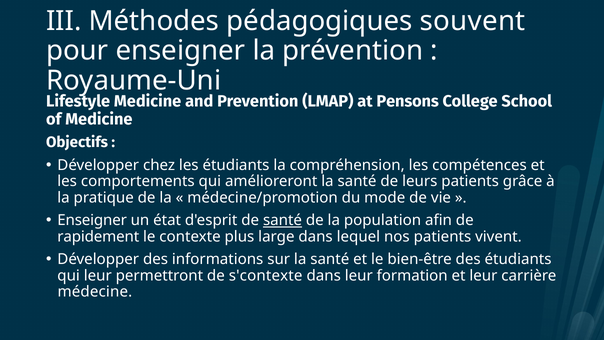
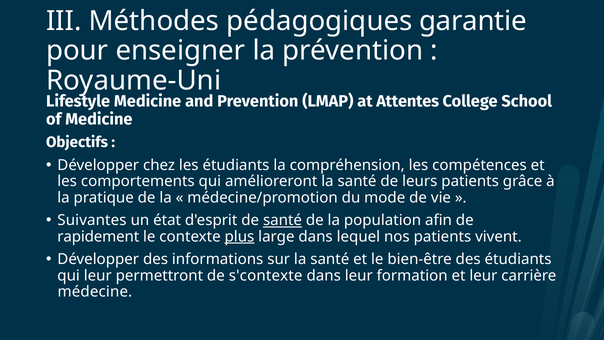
souvent: souvent -> garantie
Pensons: Pensons -> Attentes
Enseigner at (92, 220): Enseigner -> Suivantes
plus underline: none -> present
